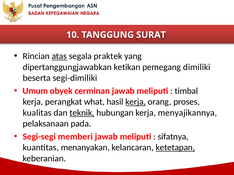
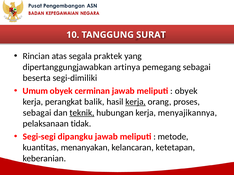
atas underline: present -> none
ketikan: ketikan -> artinya
pemegang dimiliki: dimiliki -> sebagai
timbal at (186, 91): timbal -> obyek
what: what -> balik
kualitas at (37, 113): kualitas -> sebagai
pada: pada -> tidak
memberi: memberi -> dipangku
sifatnya: sifatnya -> metode
ketetapan underline: present -> none
